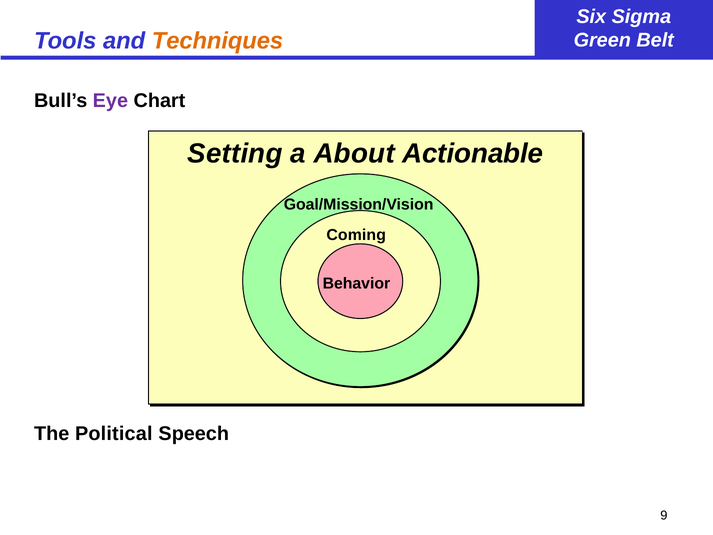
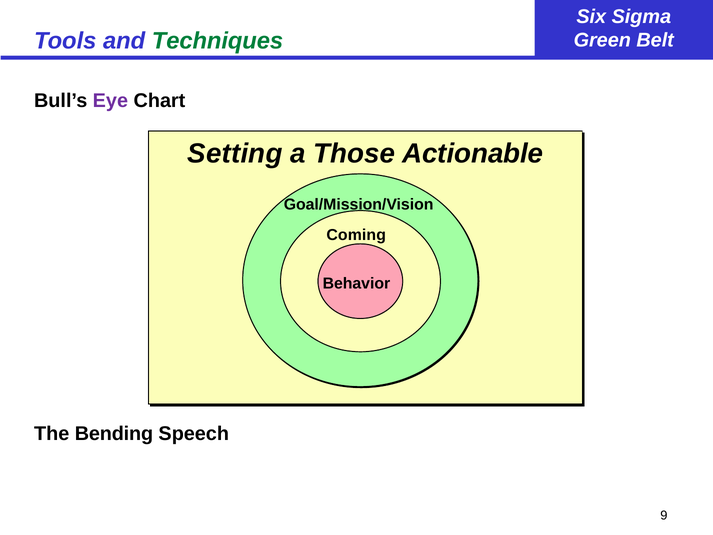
Techniques colour: orange -> green
About: About -> Those
Political: Political -> Bending
